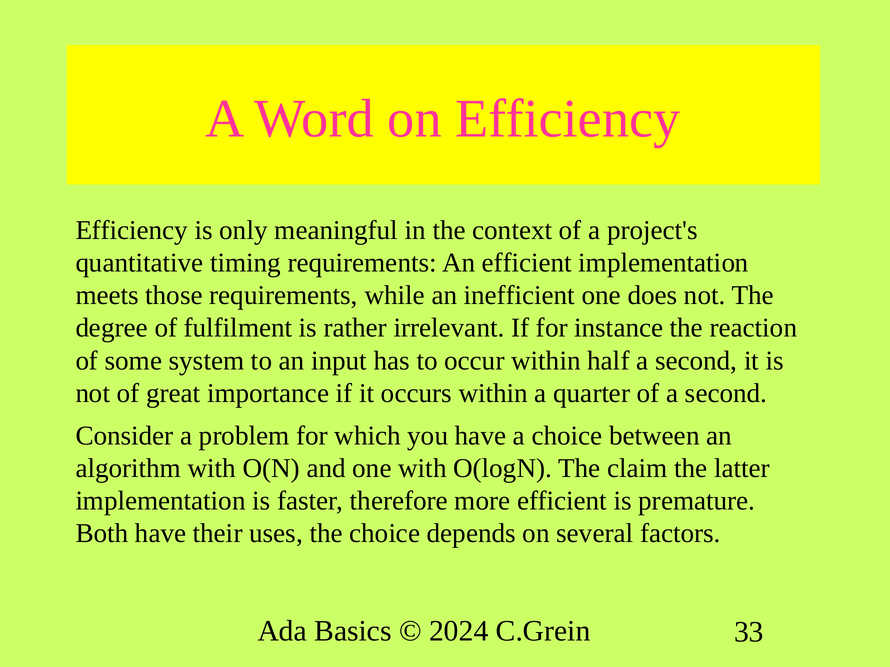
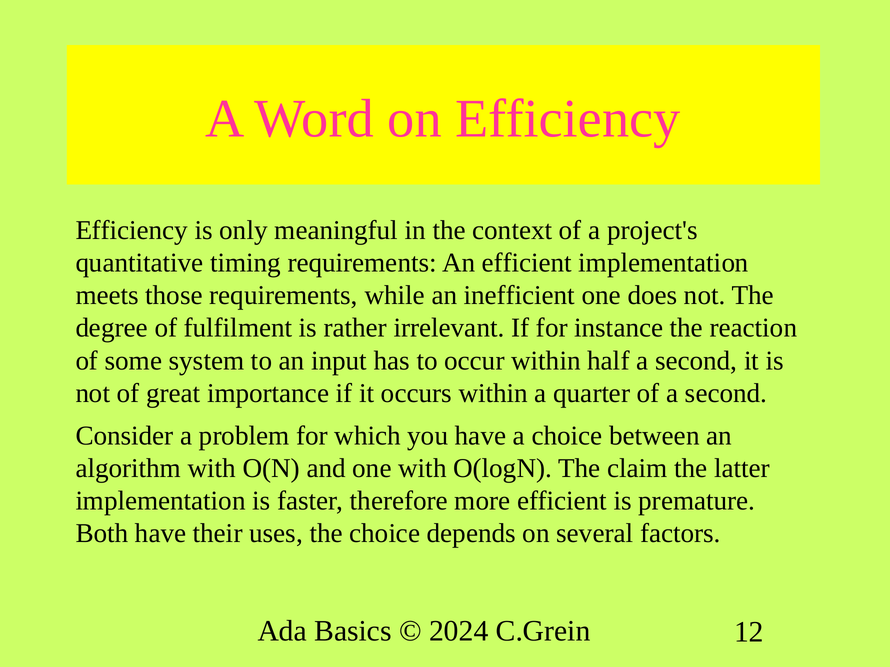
33: 33 -> 12
